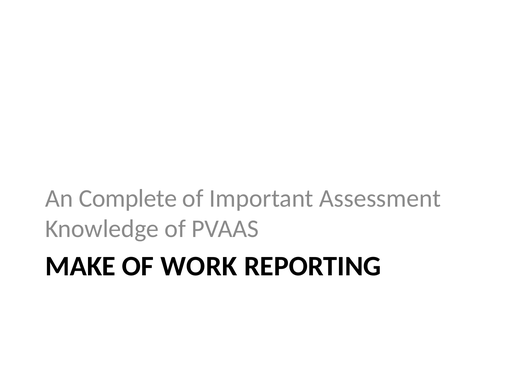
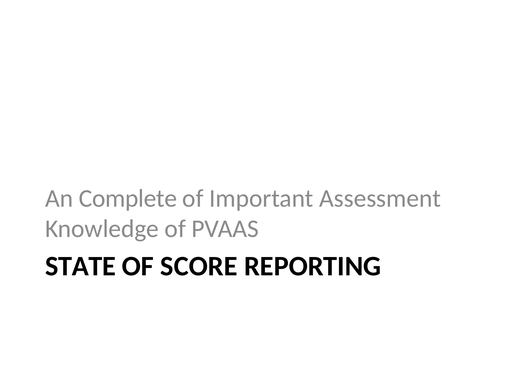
MAKE: MAKE -> STATE
WORK: WORK -> SCORE
